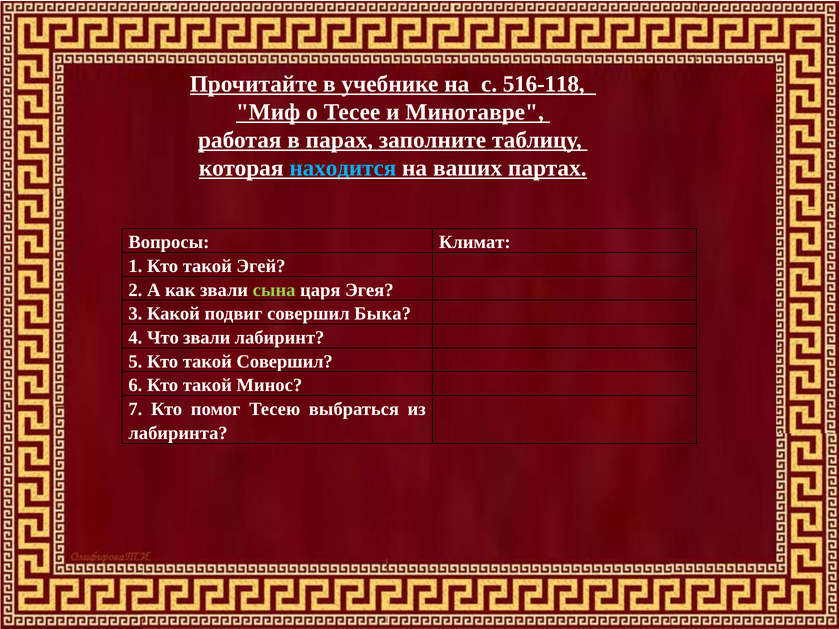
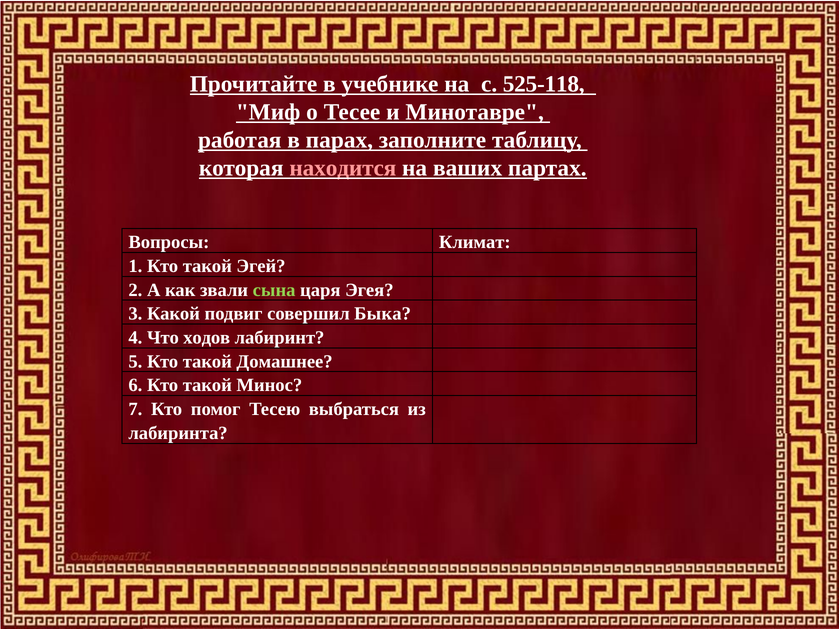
516-118: 516-118 -> 525-118
находится colour: light blue -> pink
Что звали: звали -> ходов
такой Совершил: Совершил -> Домашнее
